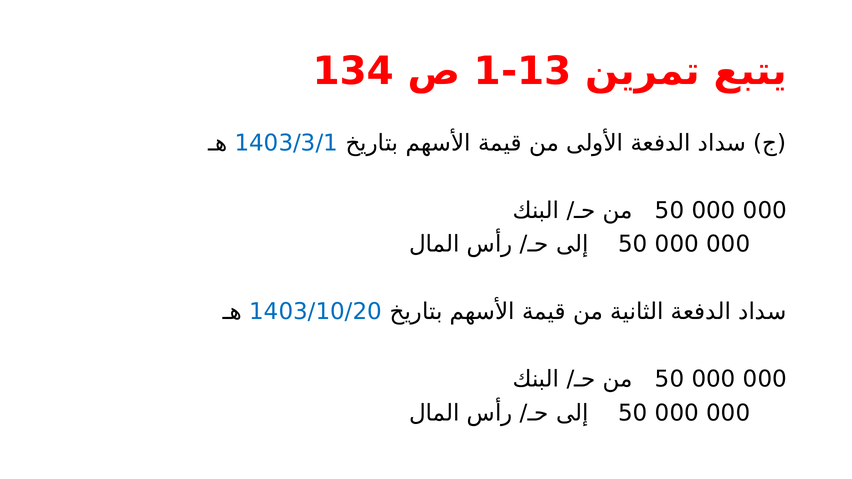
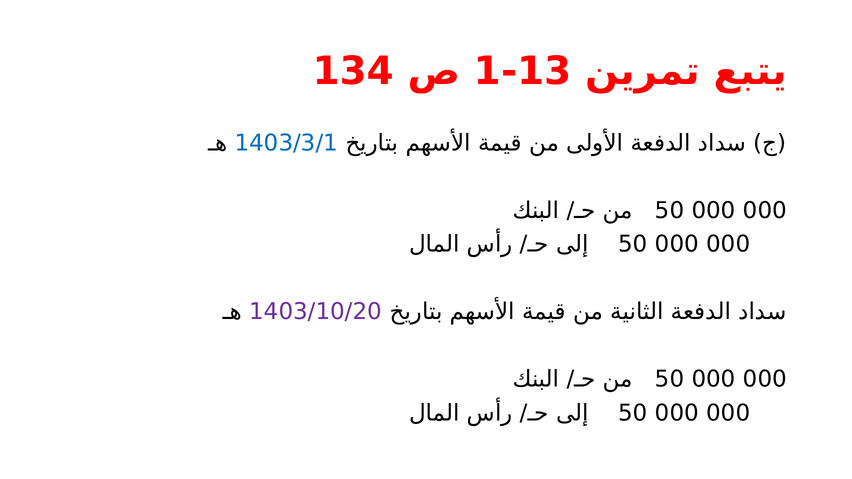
1403/10/20 colour: blue -> purple
